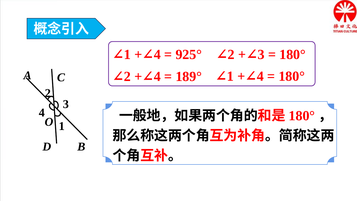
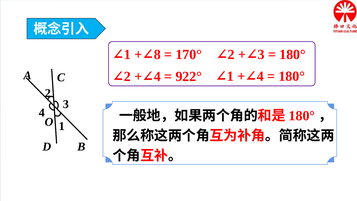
4 at (157, 55): 4 -> 8
925°: 925° -> 170°
189°: 189° -> 922°
